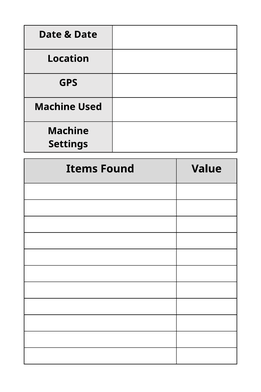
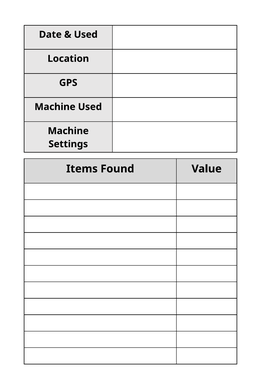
Date at (86, 35): Date -> Used
